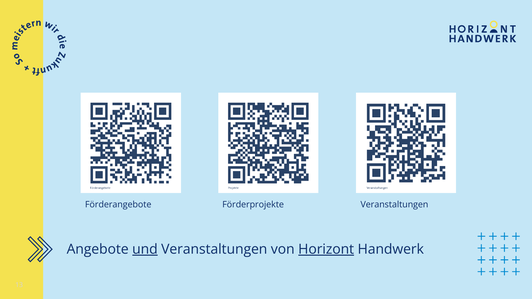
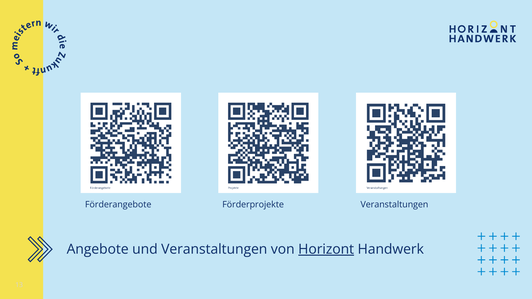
und underline: present -> none
